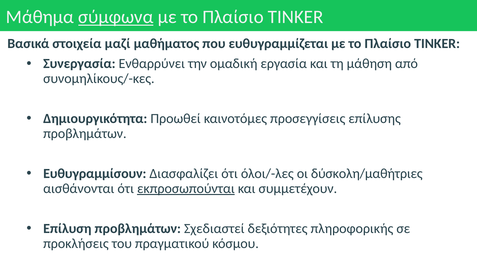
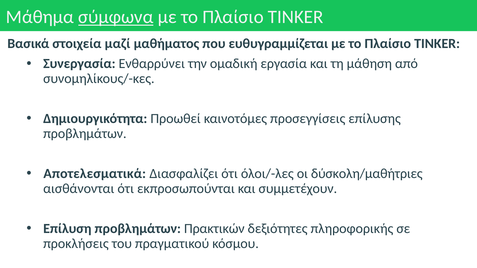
Ευθυγραμμίσουν: Ευθυγραμμίσουν -> Αποτελεσματικά
εκπροσωπούνται underline: present -> none
Σχεδιαστεί: Σχεδιαστεί -> Πρακτικών
